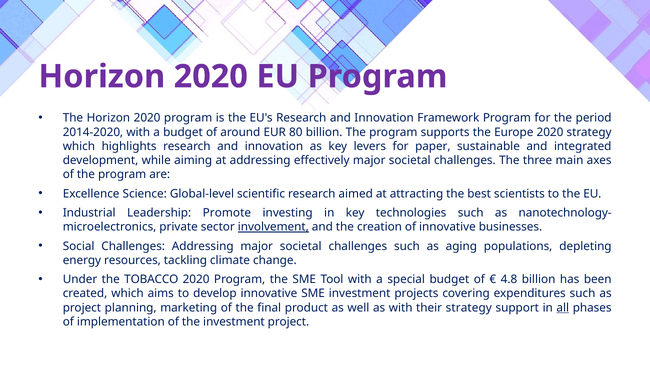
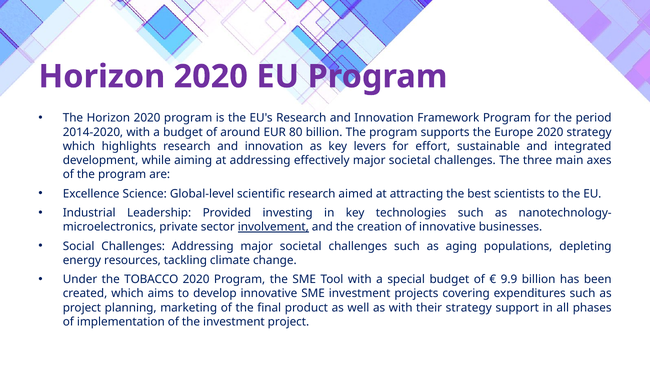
paper: paper -> effort
Promote: Promote -> Provided
4.8: 4.8 -> 9.9
all underline: present -> none
